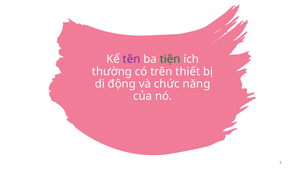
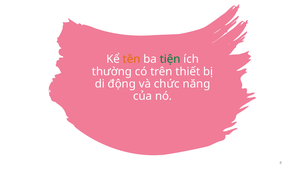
tên colour: purple -> orange
